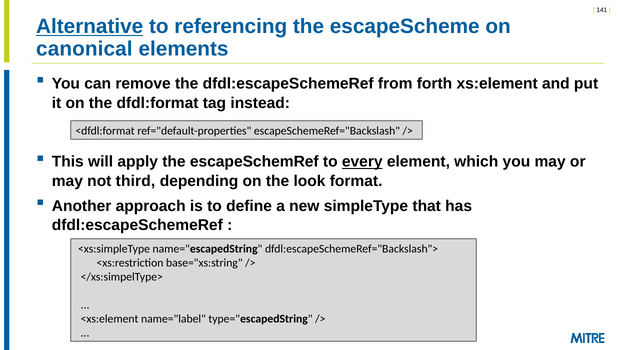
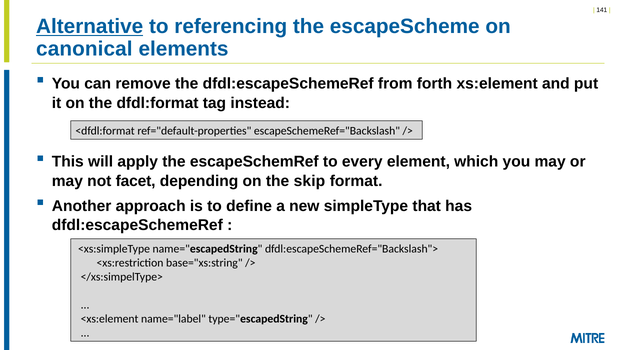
every underline: present -> none
third: third -> facet
look: look -> skip
